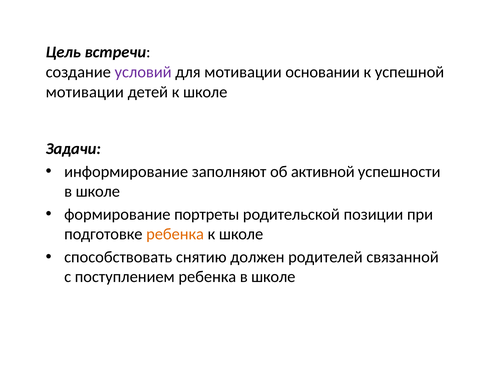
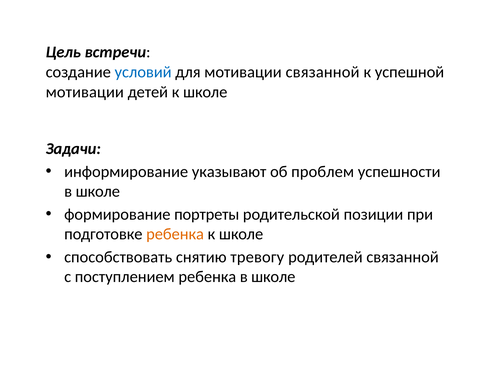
условий colour: purple -> blue
мотивации основании: основании -> связанной
заполняют: заполняют -> указывают
активной: активной -> проблем
должен: должен -> тревогу
